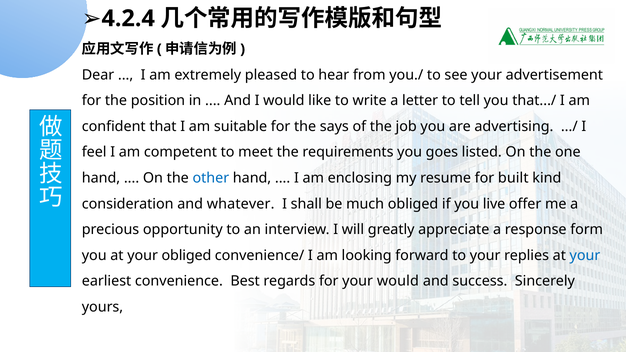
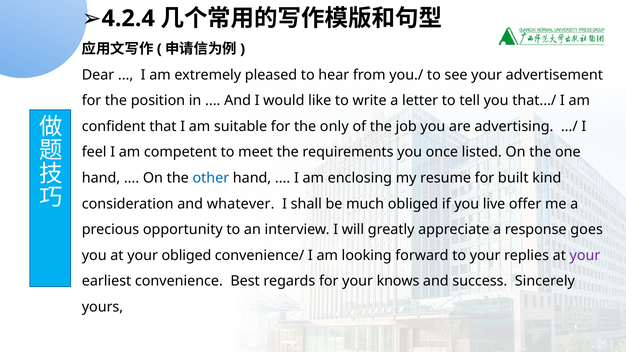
says: says -> only
goes: goes -> once
form: form -> goes
your at (585, 255) colour: blue -> purple
your would: would -> knows
